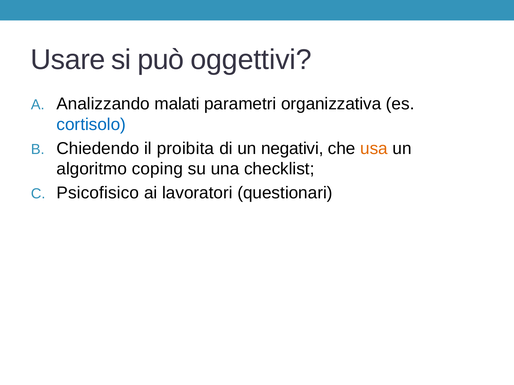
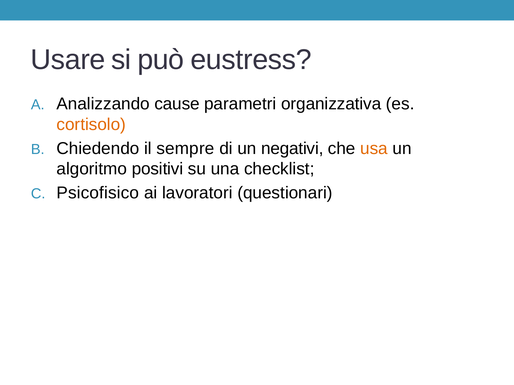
oggettivi: oggettivi -> eustress
malati: malati -> cause
cortisolo colour: blue -> orange
proibita: proibita -> sempre
coping: coping -> positivi
